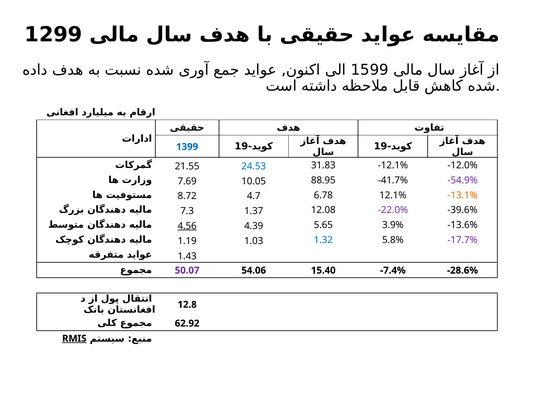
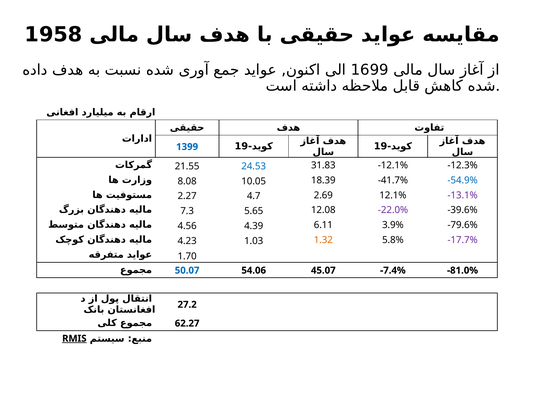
1299: 1299 -> 1958
1599: 1599 -> 1699
-12.0%: -12.0% -> -12.3%
7.69: 7.69 -> 8.08
88.95: 88.95 -> 18.39
-54.9% colour: purple -> blue
8.72: 8.72 -> 2.27
6.78: 6.78 -> 2.69
-13.1% colour: orange -> purple
1.37: 1.37 -> 5.65
4.56 underline: present -> none
5.65: 5.65 -> 6.11
-13.6%: -13.6% -> -79.6%
1.19: 1.19 -> 4.23
1.32 colour: blue -> orange
1.43: 1.43 -> 1.70
50.07 colour: purple -> blue
15.40: 15.40 -> 45.07
-28.6%: -28.6% -> -81.0%
12.8: 12.8 -> 27.2
62.92: 62.92 -> 62.27
